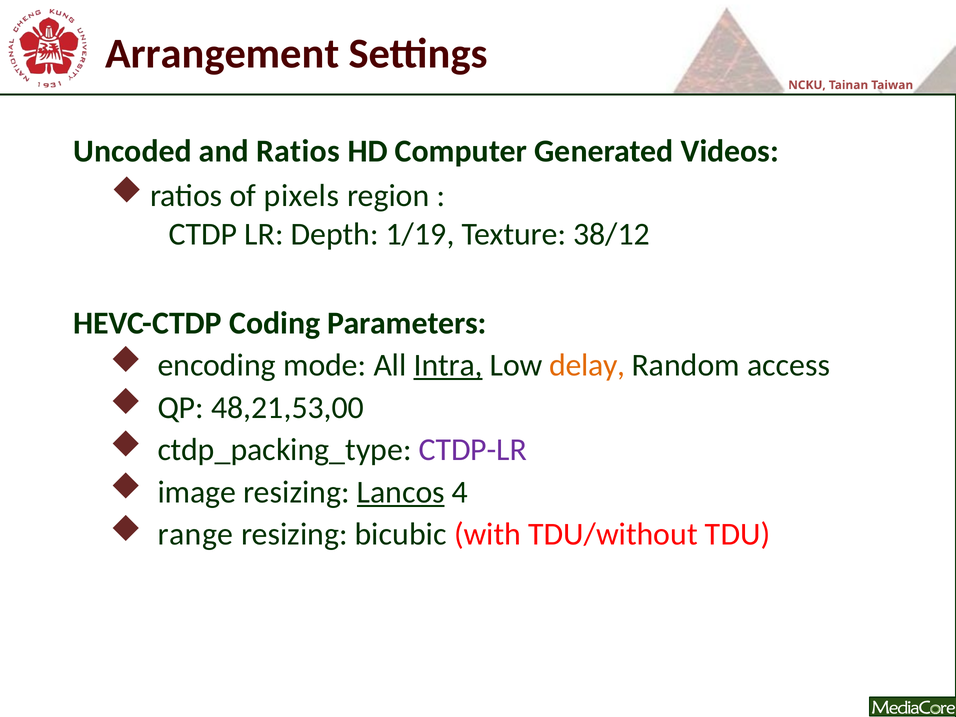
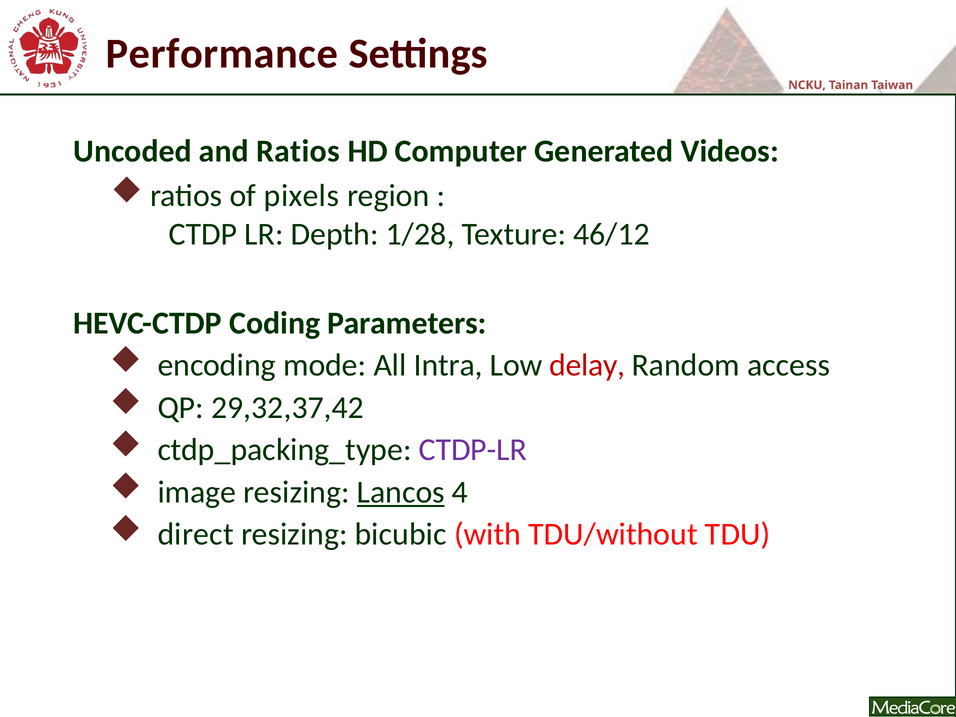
Arrangement: Arrangement -> Performance
1/19: 1/19 -> 1/28
38/12: 38/12 -> 46/12
Intra underline: present -> none
delay colour: orange -> red
48,21,53,00: 48,21,53,00 -> 29,32,37,42
range: range -> direct
